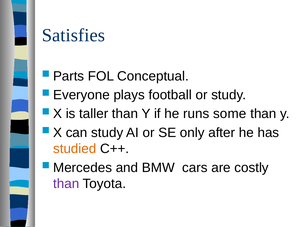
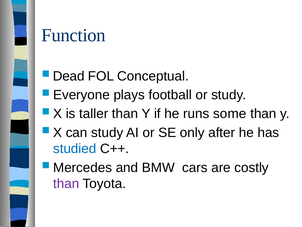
Satisfies: Satisfies -> Function
Parts: Parts -> Dead
studied colour: orange -> blue
